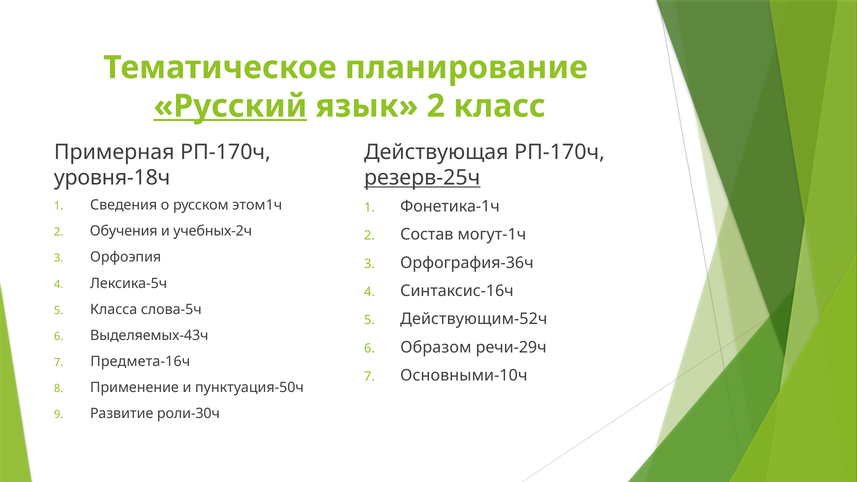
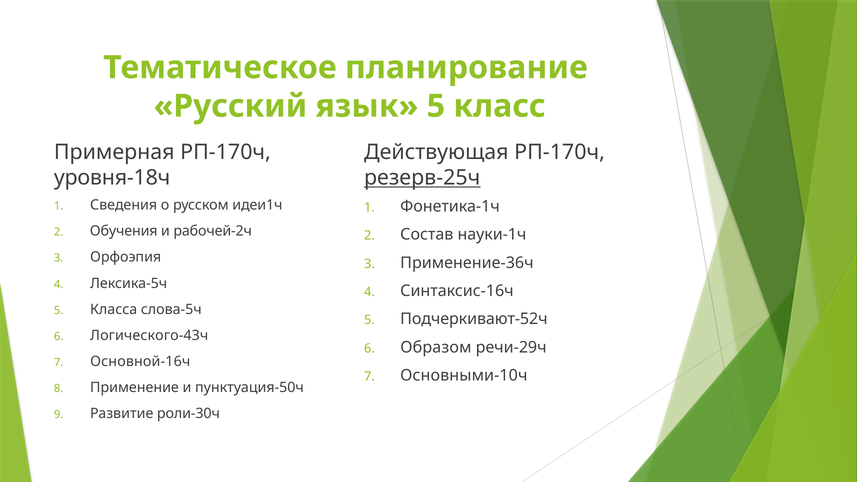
Русский underline: present -> none
язык 2: 2 -> 5
этом1ч: этом1ч -> идеи1ч
учебных-2ч: учебных-2ч -> рабочей-2ч
могут-1ч: могут-1ч -> науки-1ч
Орфография-36ч: Орфография-36ч -> Применение-36ч
Действующим-52ч: Действующим-52ч -> Подчеркивают-52ч
Выделяемых-43ч: Выделяемых-43ч -> Логического-43ч
Предмета-16ч: Предмета-16ч -> Основной-16ч
